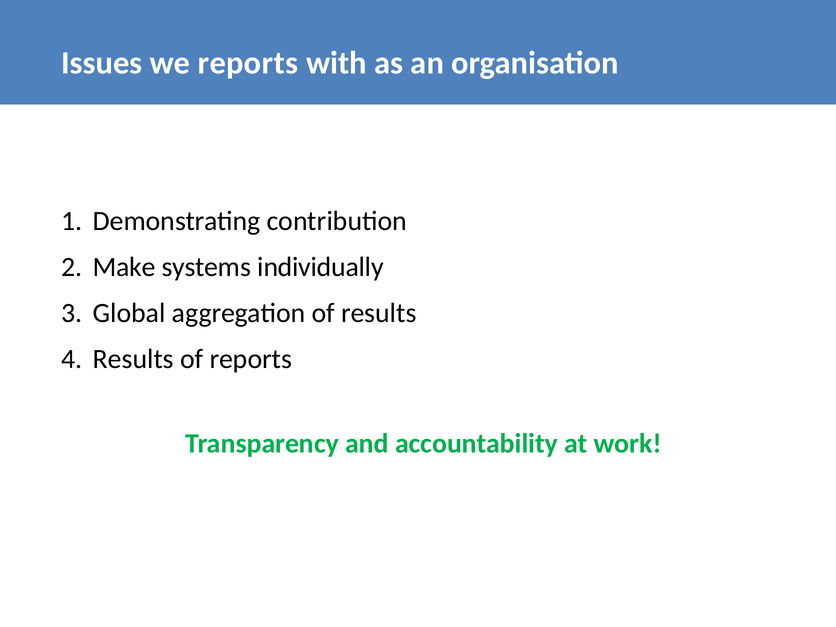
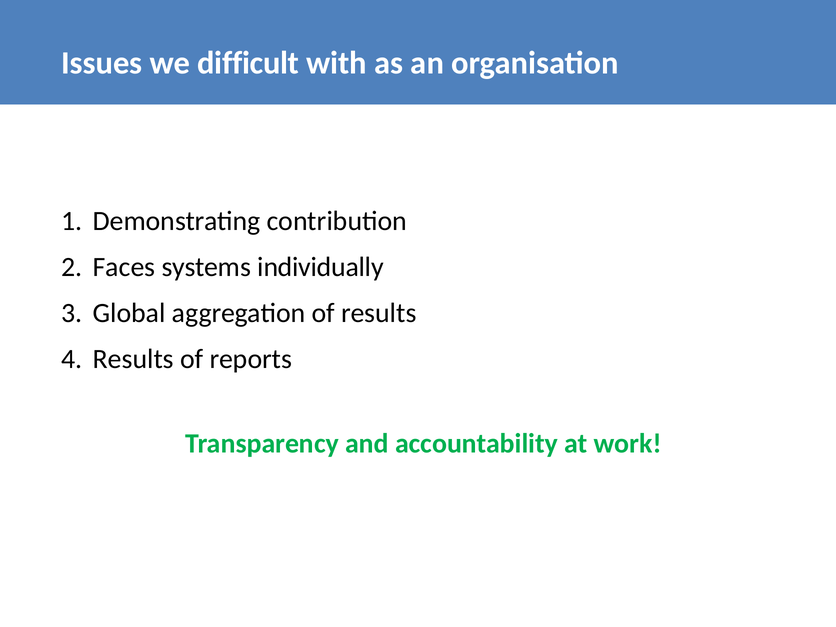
we reports: reports -> difficult
Make: Make -> Faces
